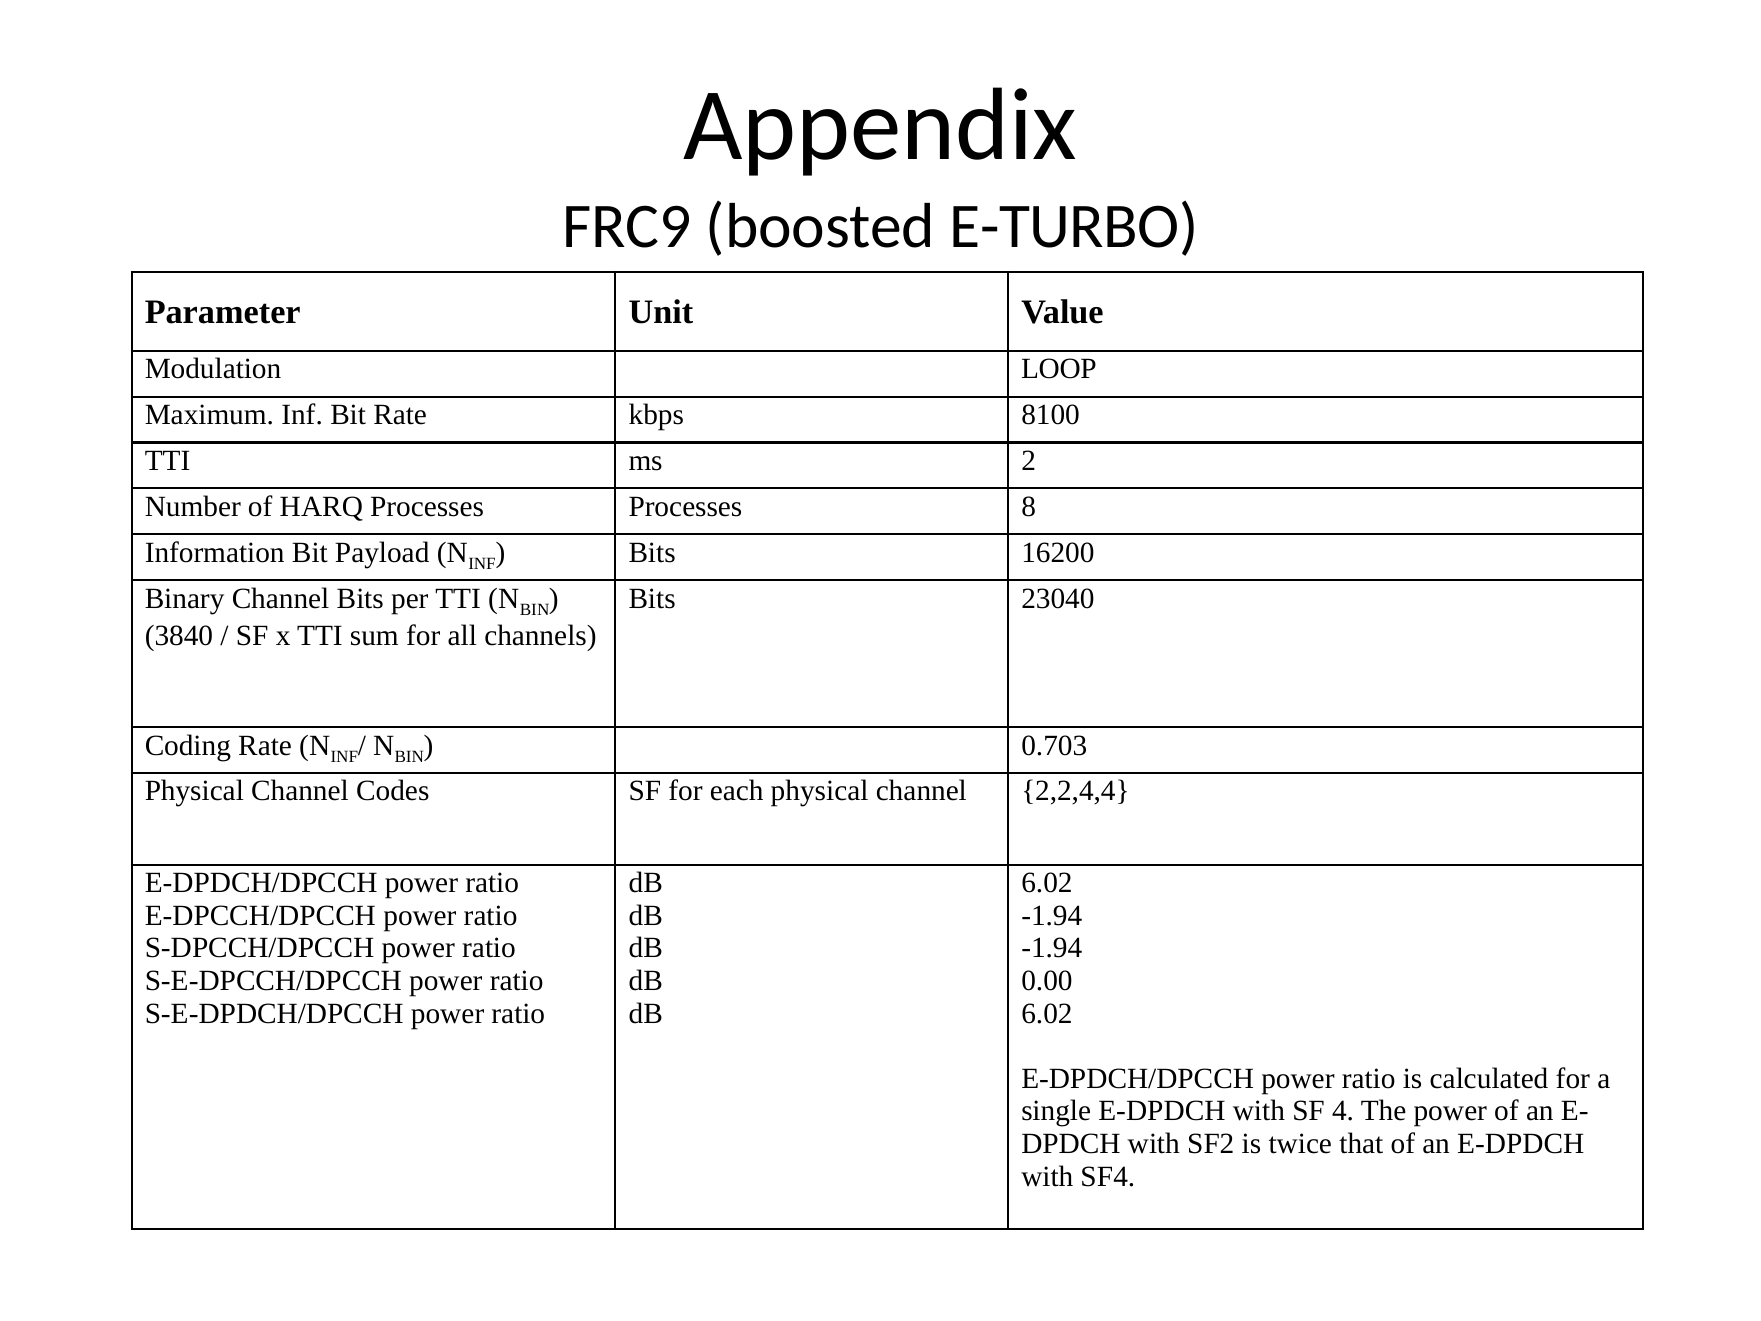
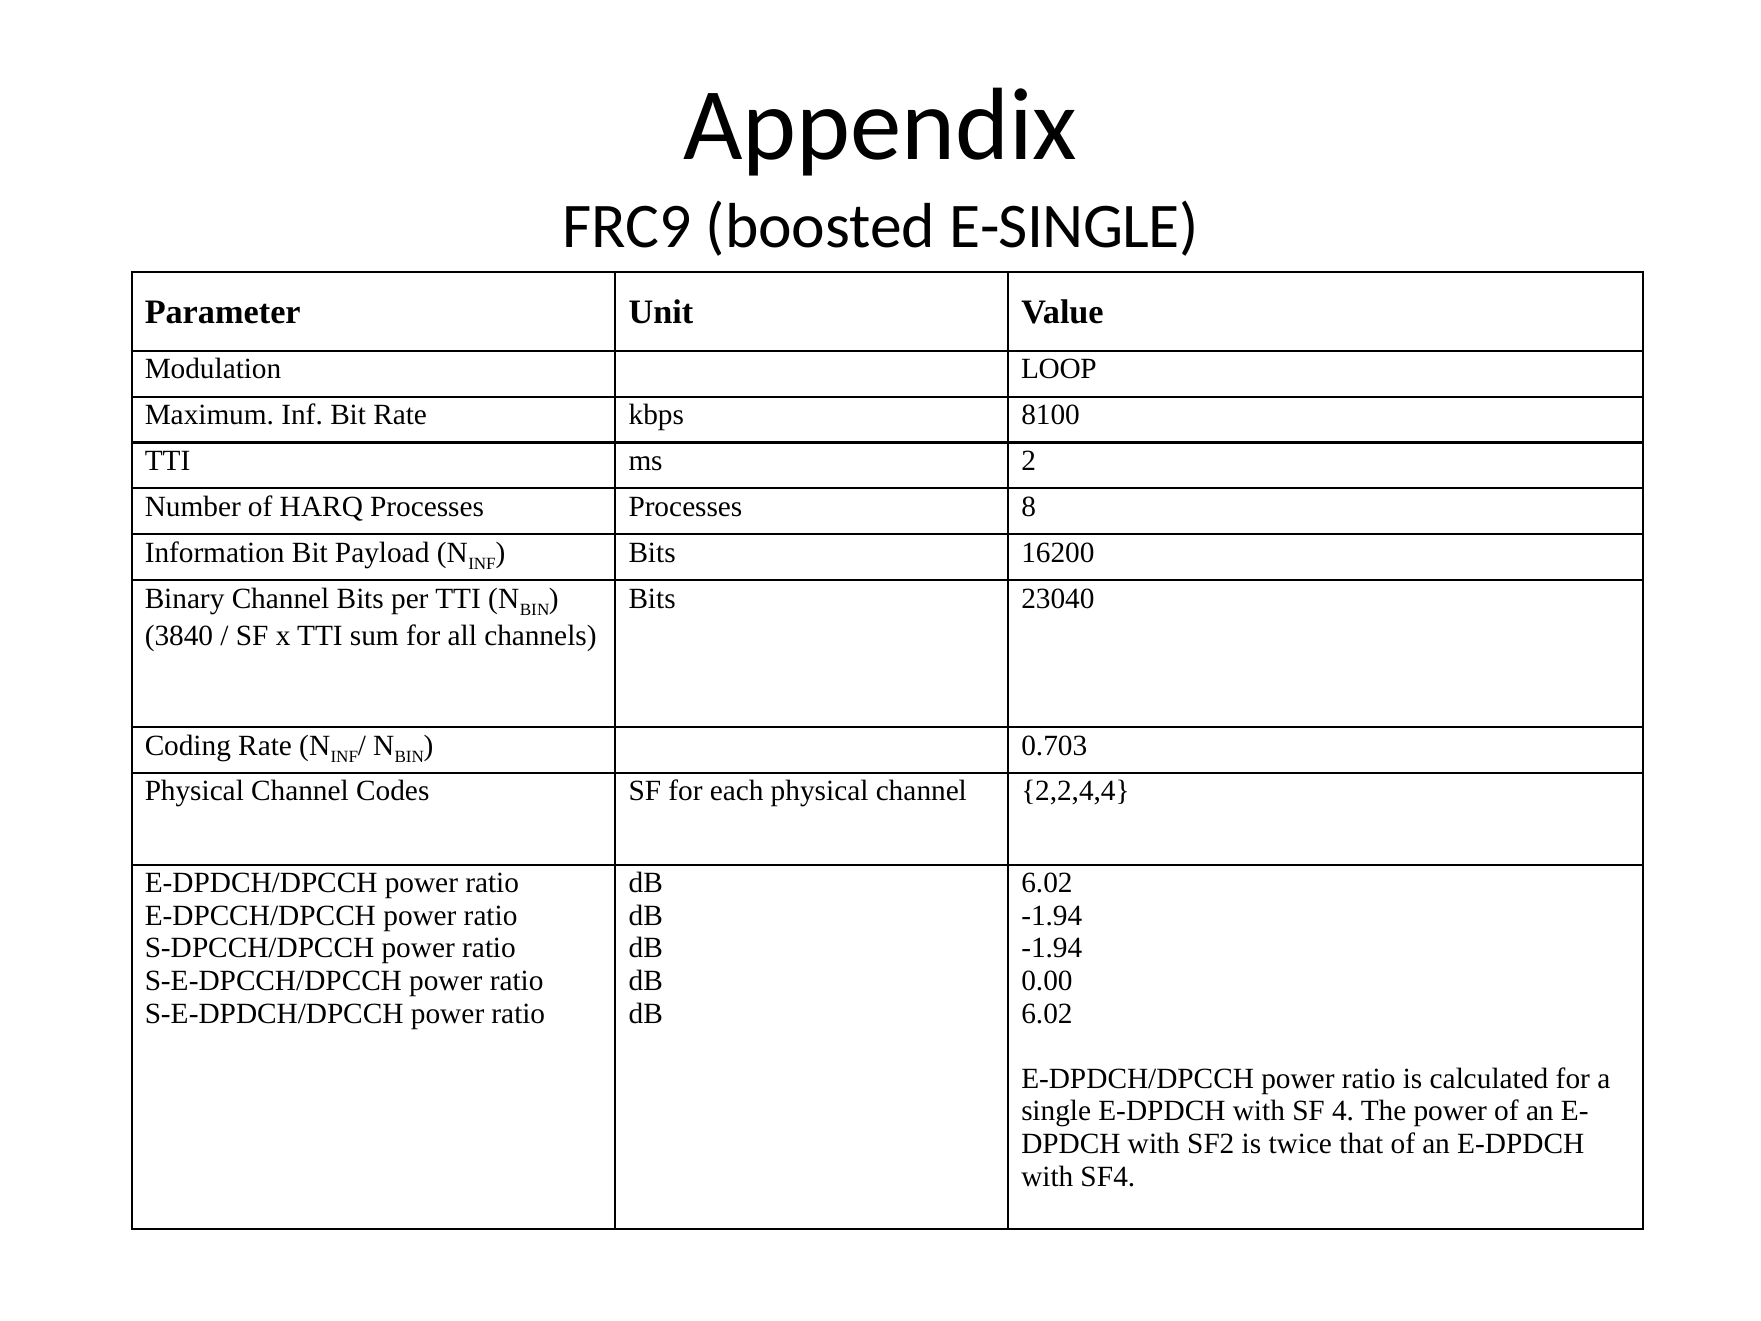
E-TURBO: E-TURBO -> E-SINGLE
